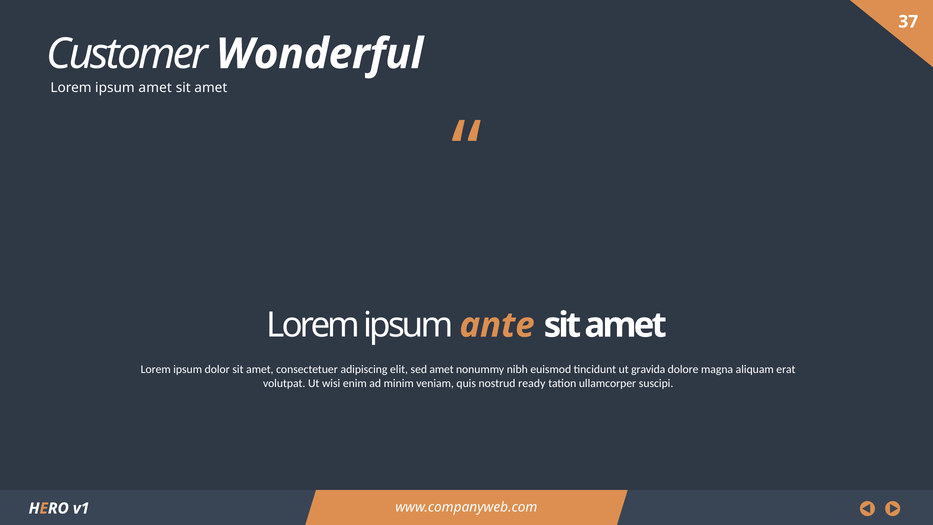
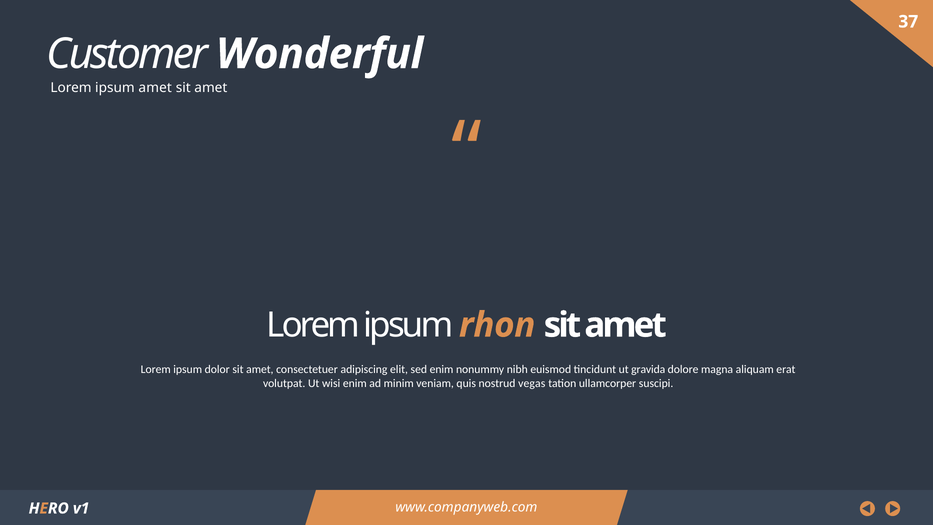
ante: ante -> rhon
sed amet: amet -> enim
ready: ready -> vegas
